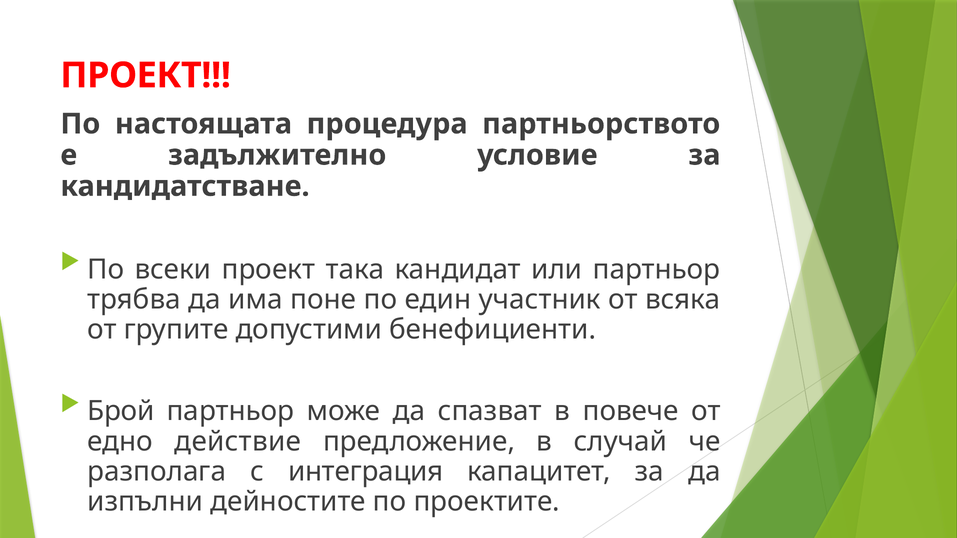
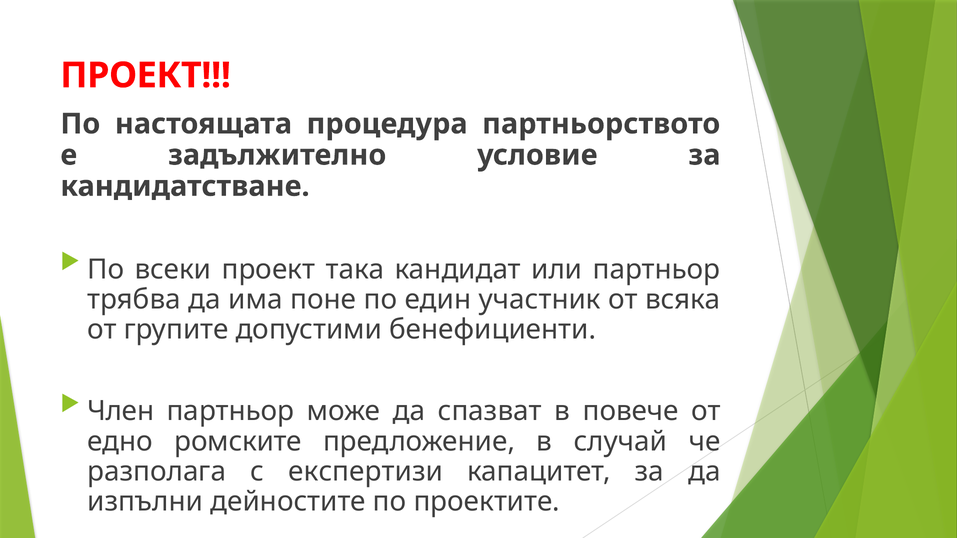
Брой: Брой -> Член
действие: действие -> ромските
интеграция: интеграция -> експертизи
